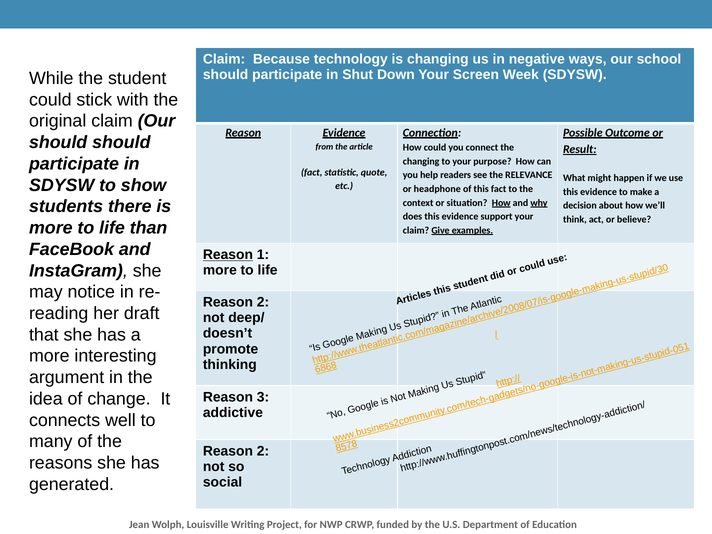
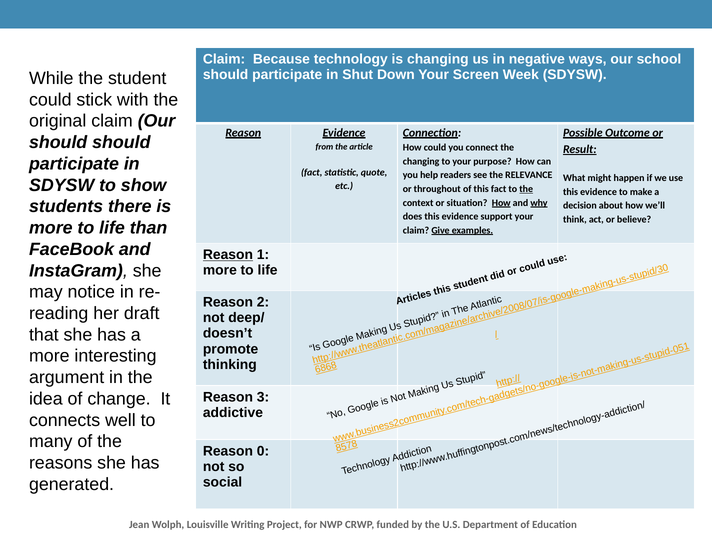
headphone: headphone -> throughout
the at (526, 189) underline: none -> present
2 at (263, 451): 2 -> 0
